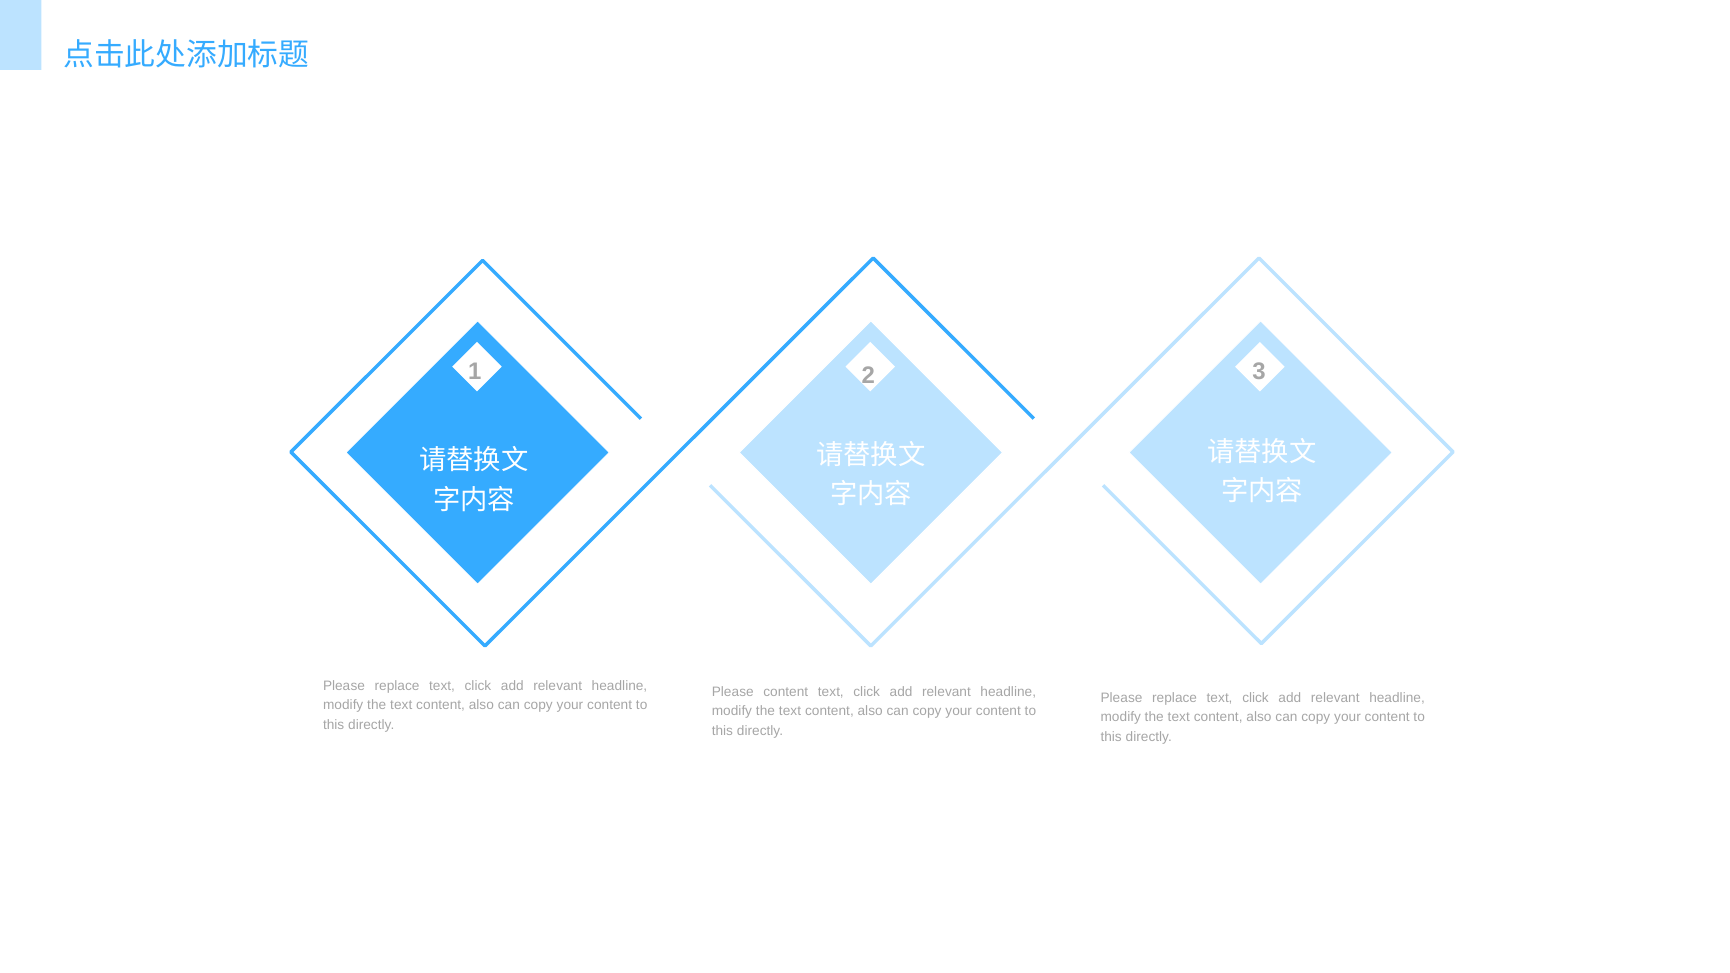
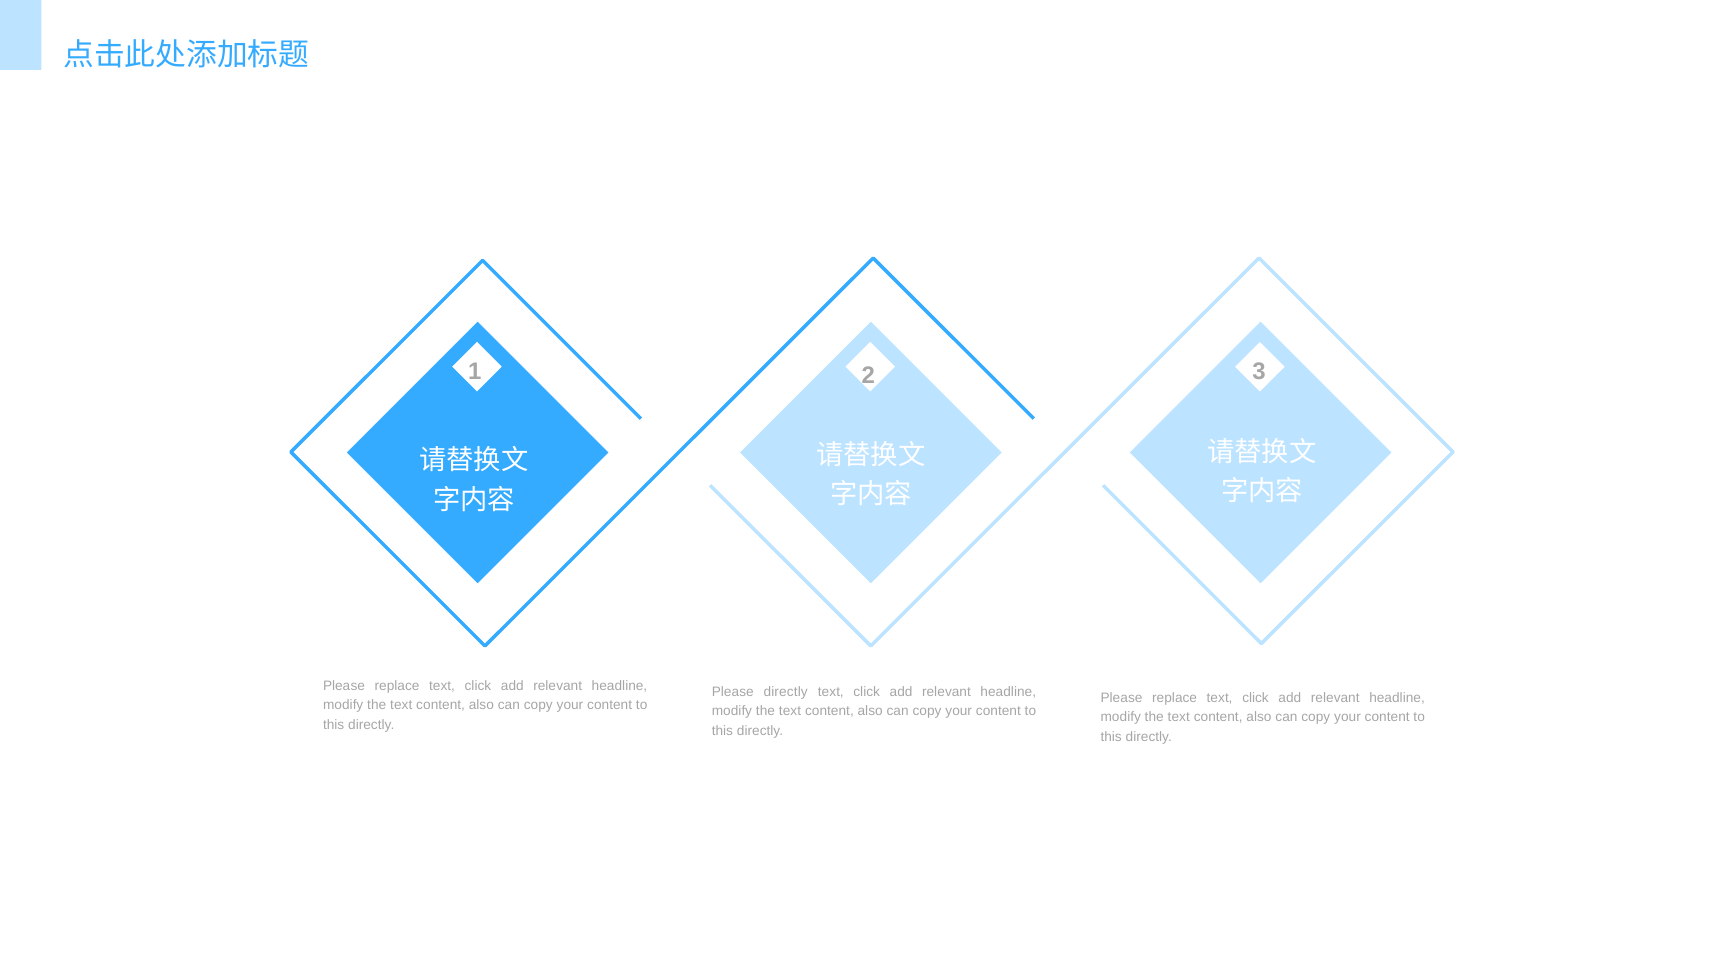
Please content: content -> directly
